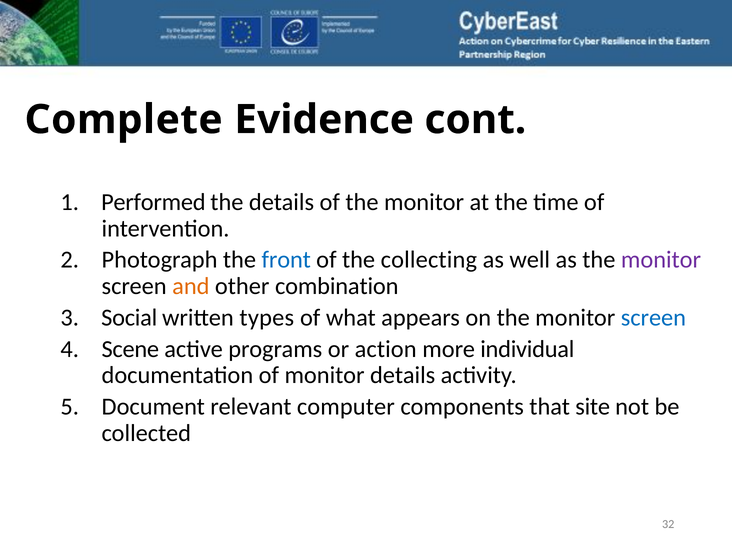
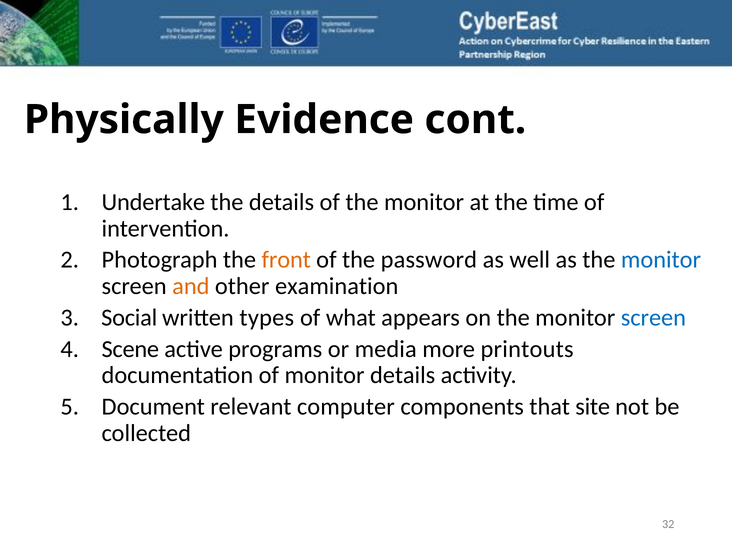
Complete: Complete -> Physically
Performed: Performed -> Undertake
front colour: blue -> orange
collecting: collecting -> password
monitor at (661, 260) colour: purple -> blue
combination: combination -> examination
action: action -> media
individual: individual -> printouts
